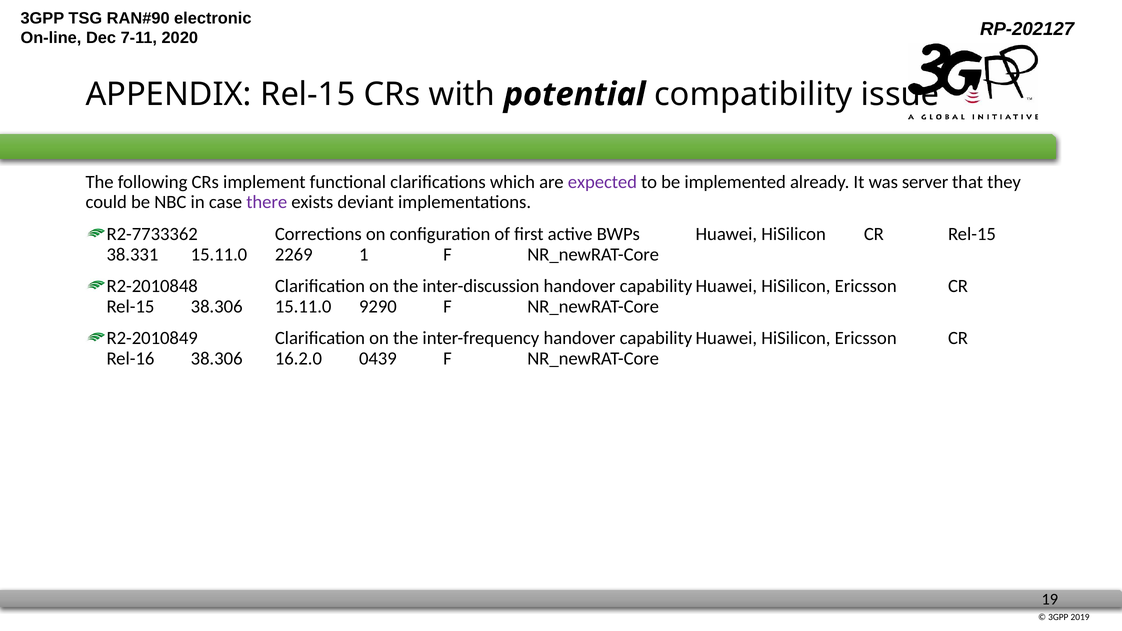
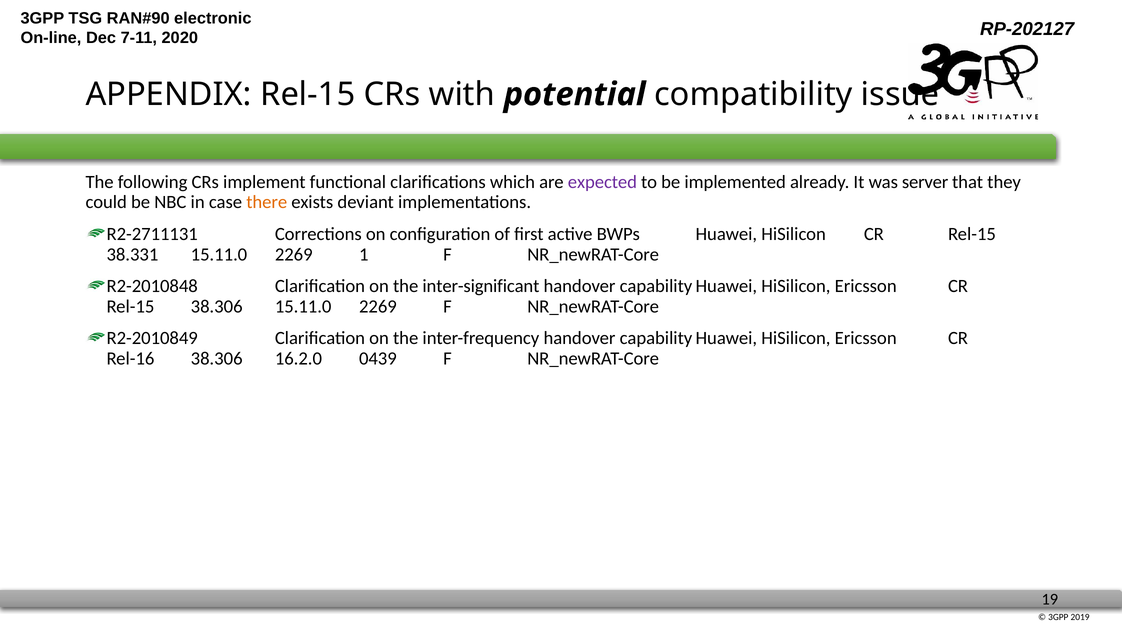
there colour: purple -> orange
R2-7733362: R2-7733362 -> R2-2711131
inter-discussion: inter-discussion -> inter-significant
38.306 15.11.0 9290: 9290 -> 2269
